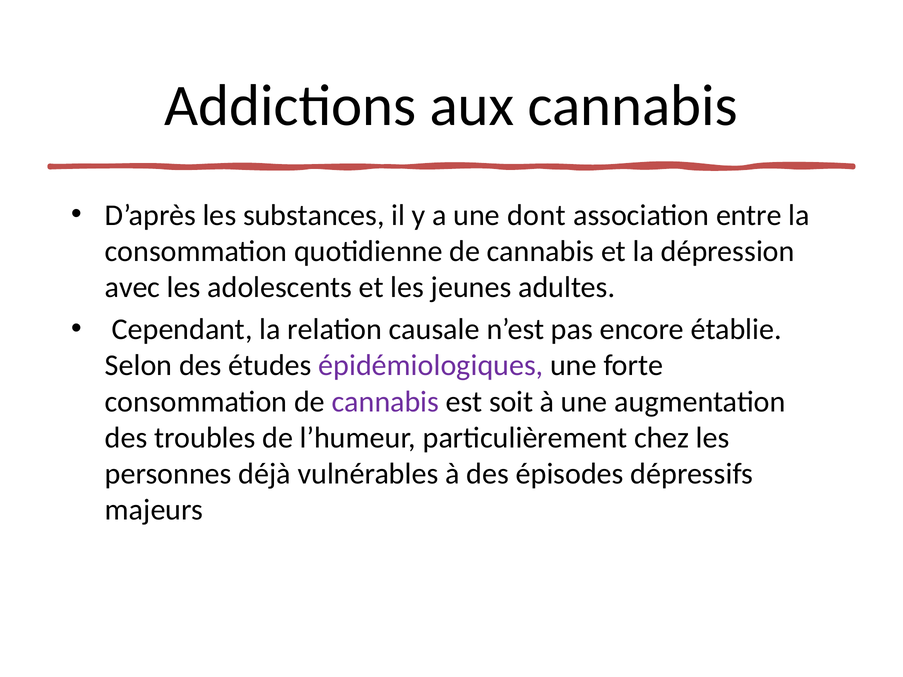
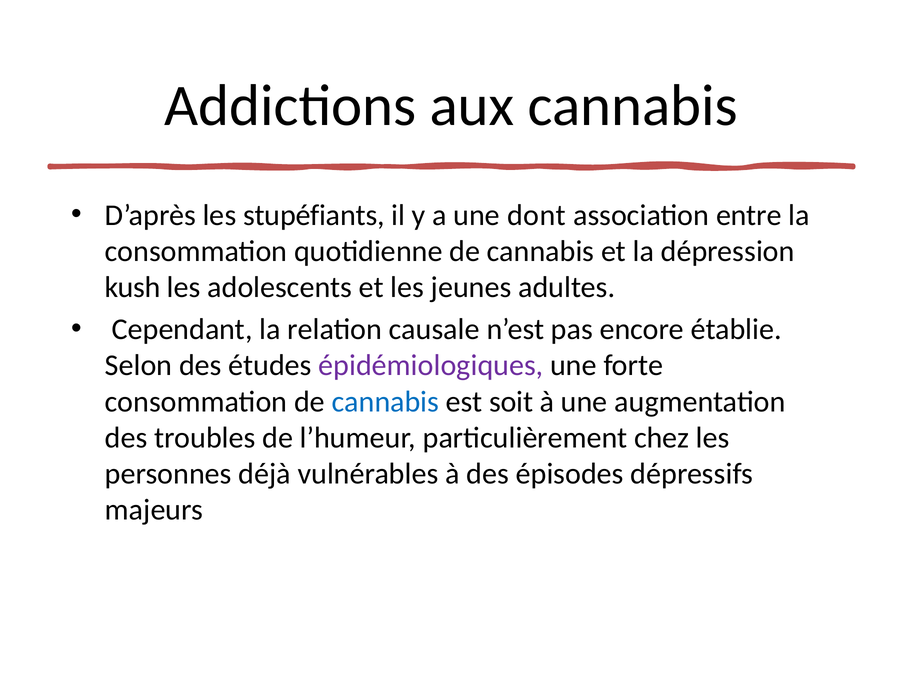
substances: substances -> stupéfiants
avec: avec -> kush
cannabis at (385, 402) colour: purple -> blue
